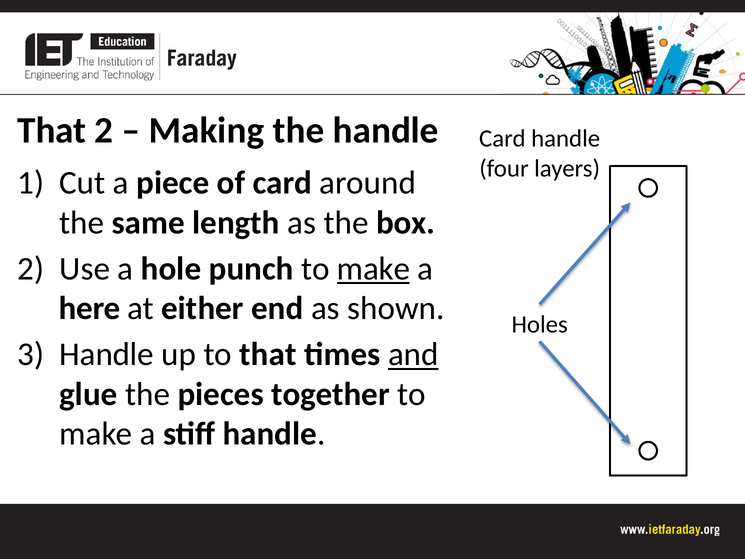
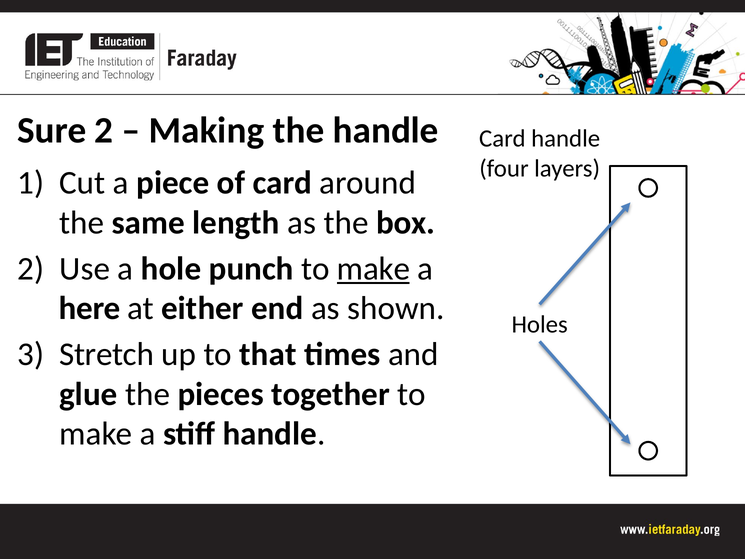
That at (52, 130): That -> Sure
Handle at (107, 354): Handle -> Stretch
and underline: present -> none
